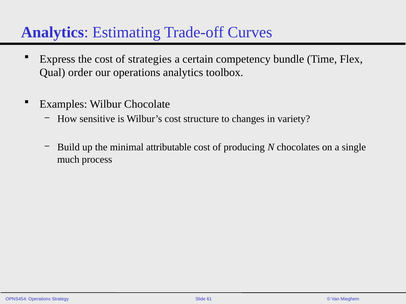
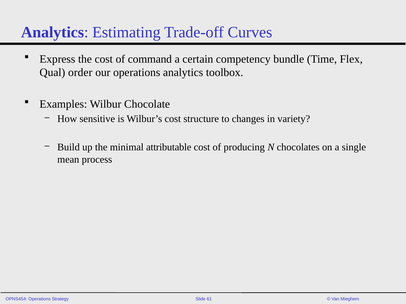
strategies: strategies -> command
much: much -> mean
